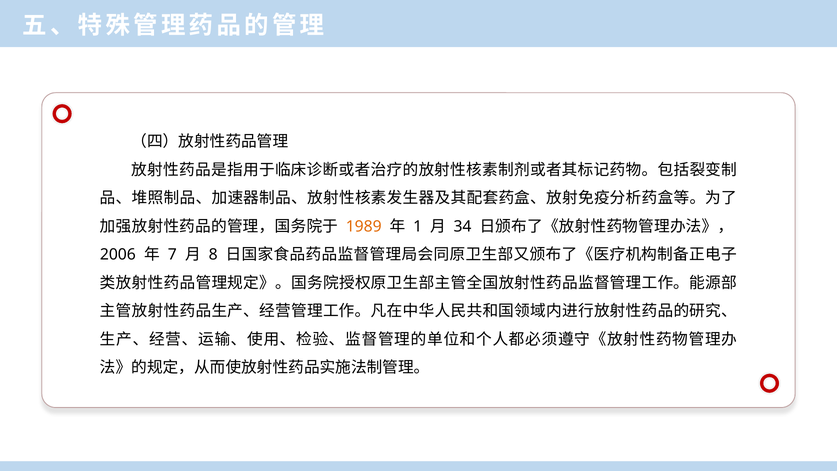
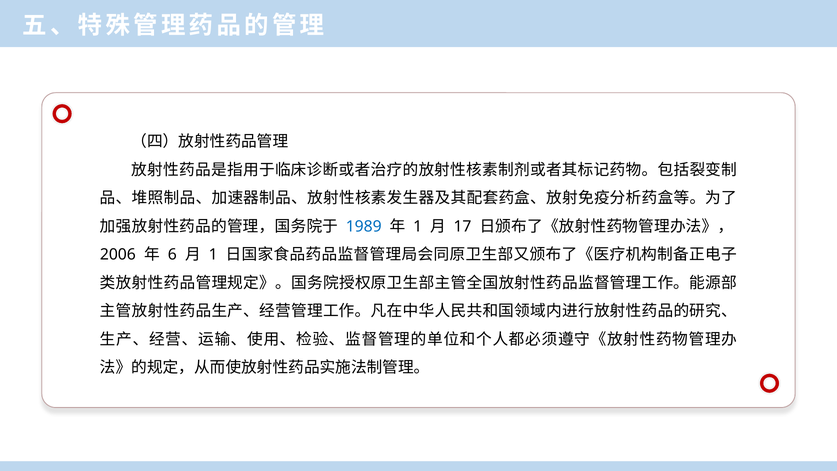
1989 colour: orange -> blue
34: 34 -> 17
7: 7 -> 6
8 at (213, 255): 8 -> 1
